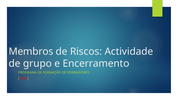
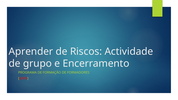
Membros: Membros -> Aprender
